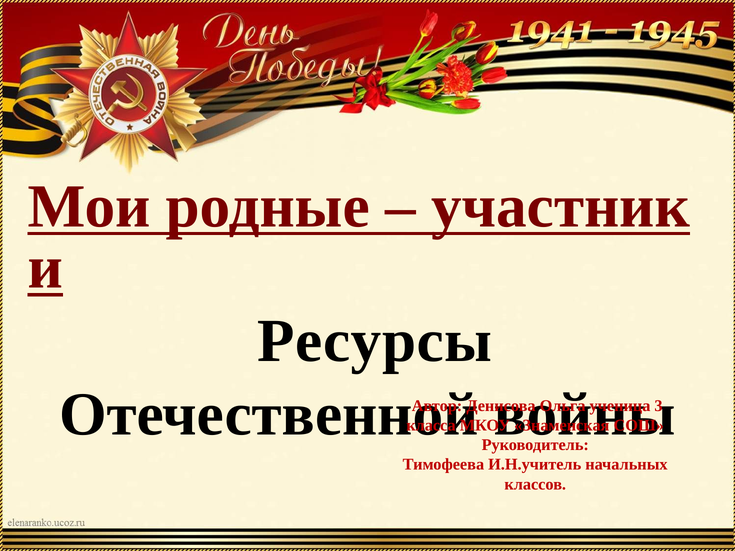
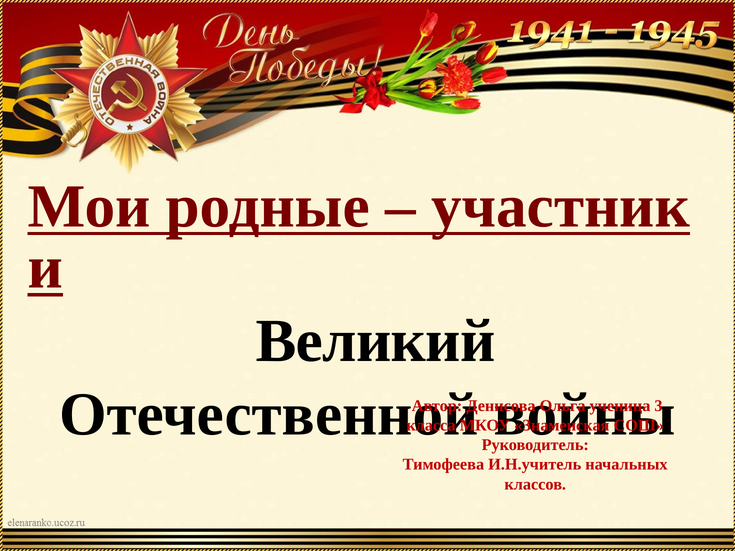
Ресурсы: Ресурсы -> Великий
